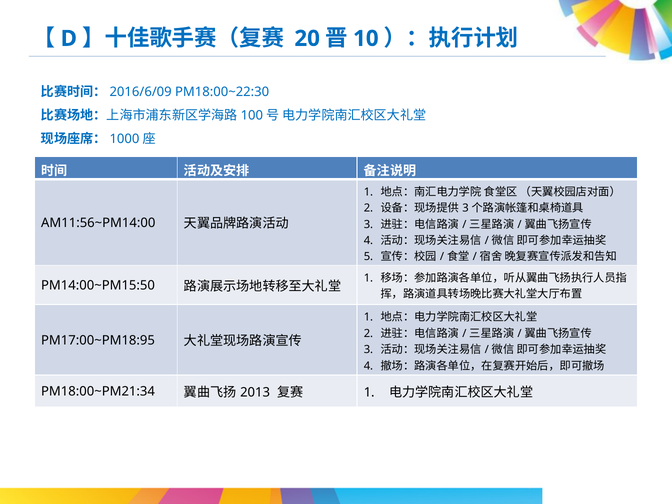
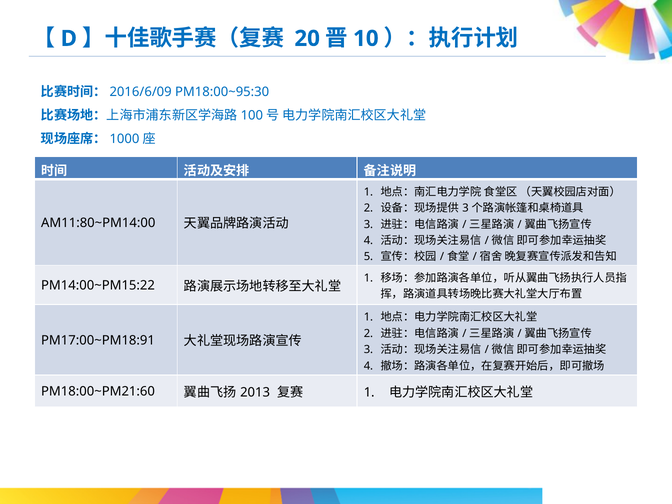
PM18:00~22:30: PM18:00~22:30 -> PM18:00~95:30
AM11:56~PM14:00: AM11:56~PM14:00 -> AM11:80~PM14:00
PM14:00~PM15:50: PM14:00~PM15:50 -> PM14:00~PM15:22
PM17:00~PM18:95: PM17:00~PM18:95 -> PM17:00~PM18:91
PM18:00~PM21:34: PM18:00~PM21:34 -> PM18:00~PM21:60
